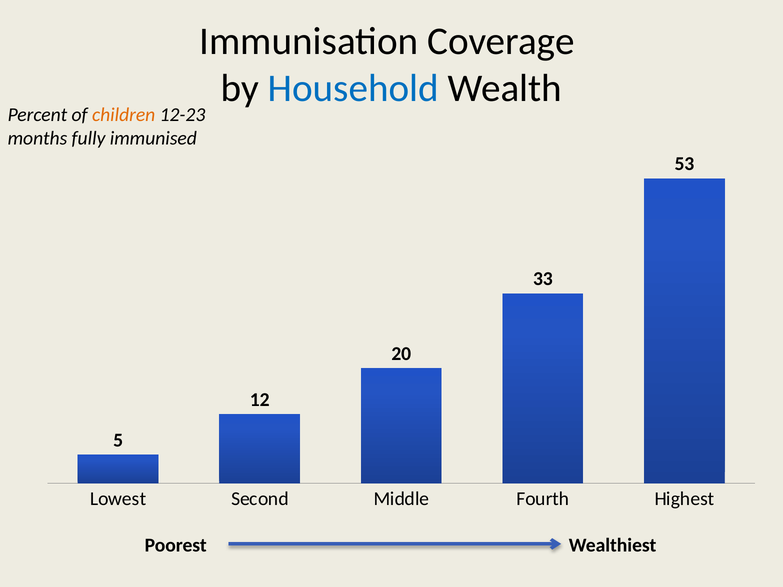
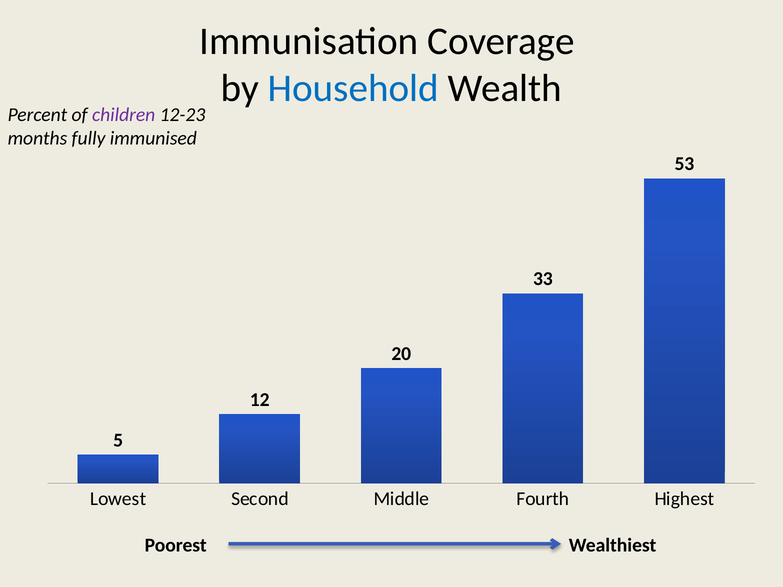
children colour: orange -> purple
